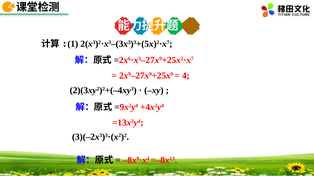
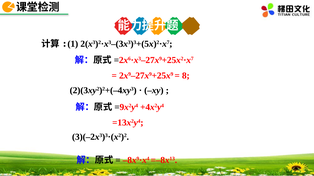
4: 4 -> 8
